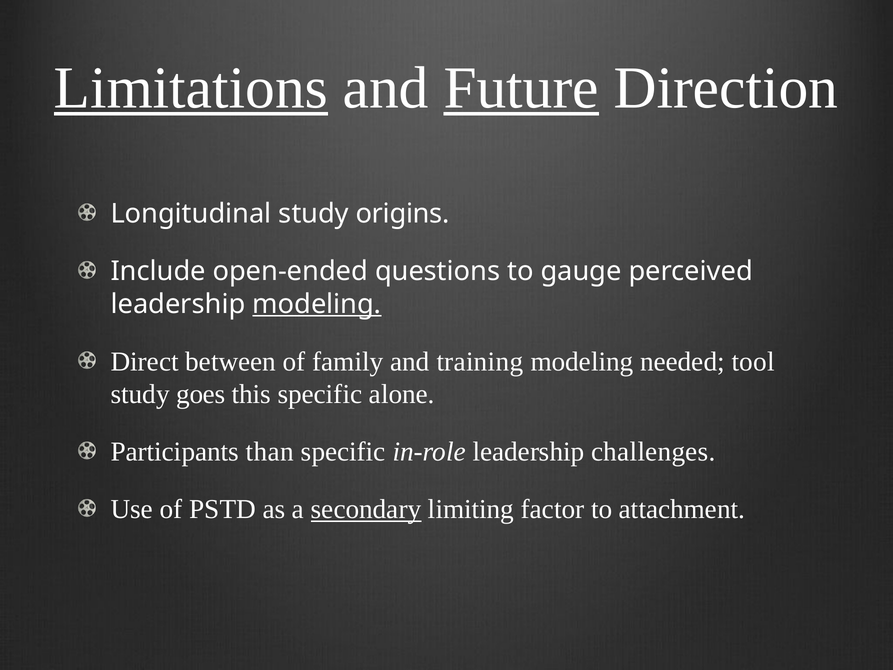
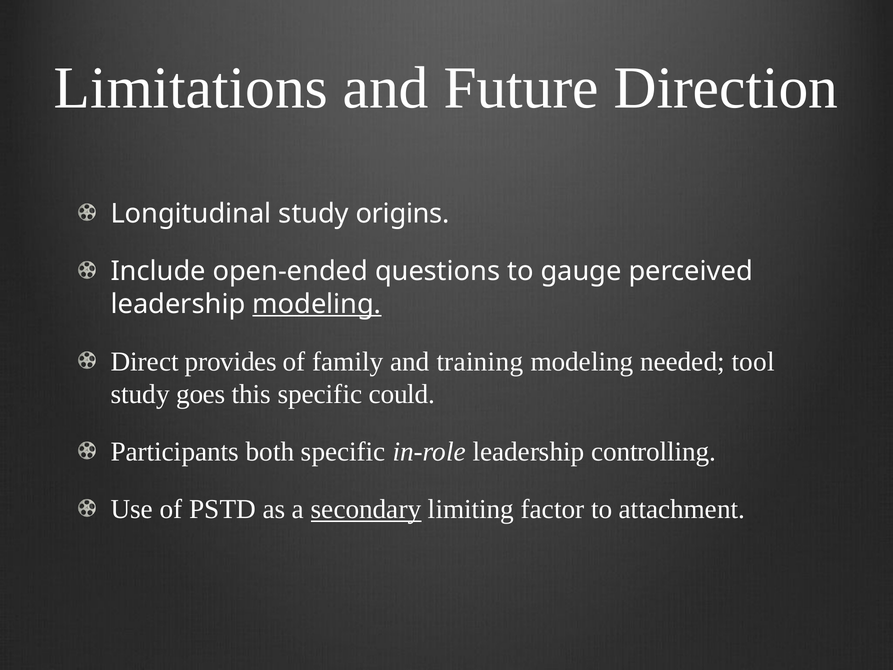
Limitations underline: present -> none
Future underline: present -> none
between: between -> provides
alone: alone -> could
than: than -> both
challenges: challenges -> controlling
